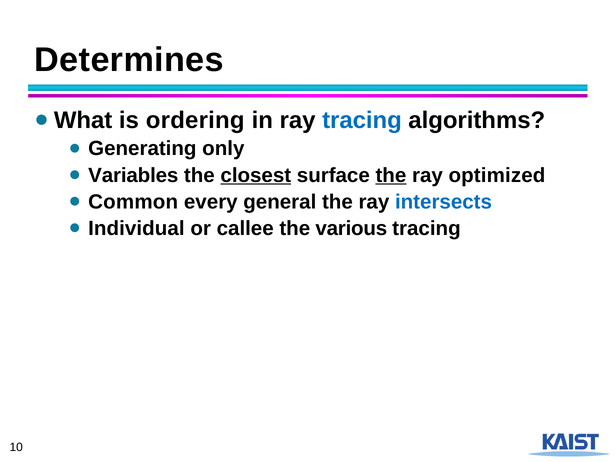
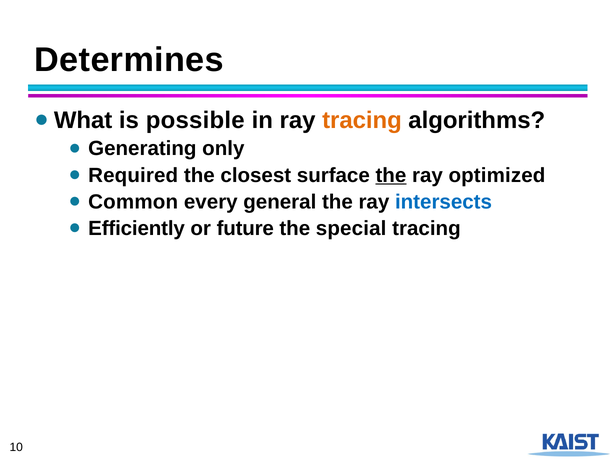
ordering: ordering -> possible
tracing at (362, 120) colour: blue -> orange
Variables: Variables -> Required
closest underline: present -> none
Individual: Individual -> Efficiently
callee: callee -> future
various: various -> special
